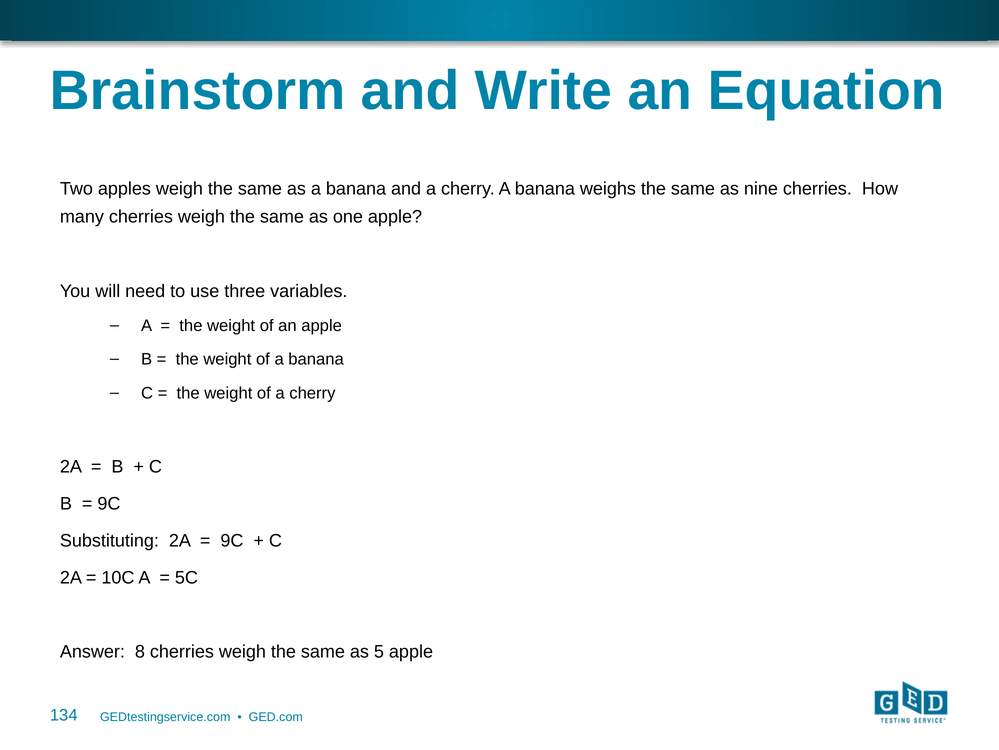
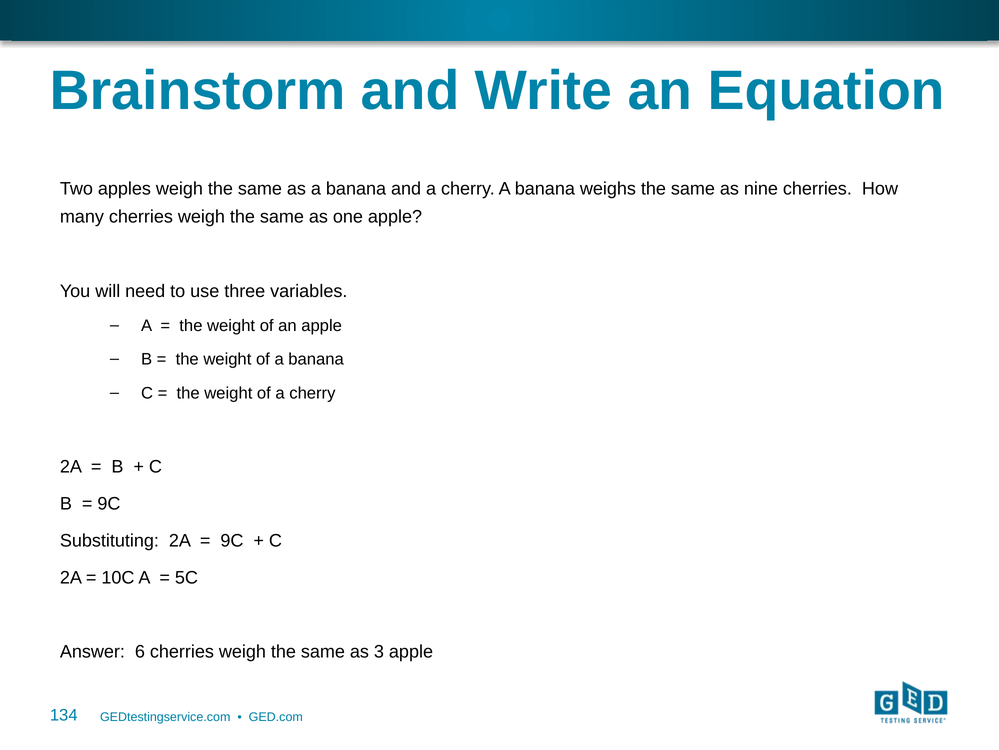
8: 8 -> 6
5: 5 -> 3
